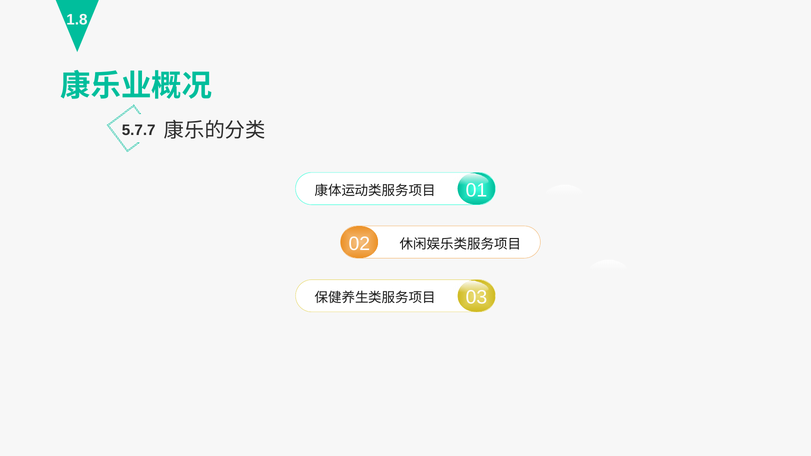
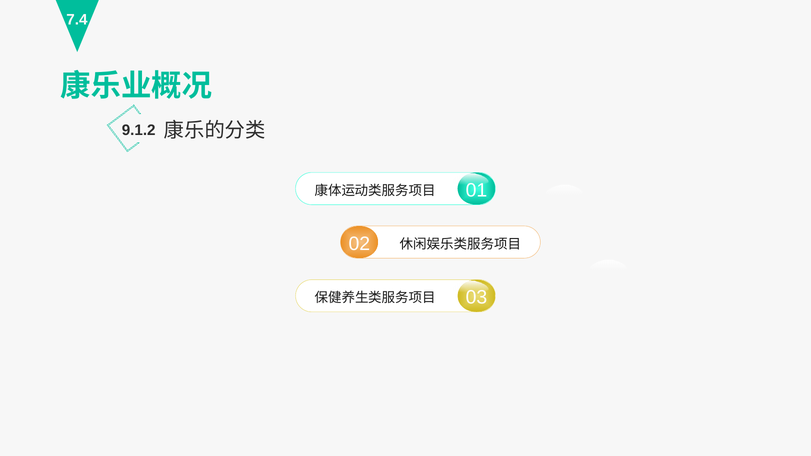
1.8: 1.8 -> 7.4
5.7.7: 5.7.7 -> 9.1.2
